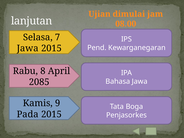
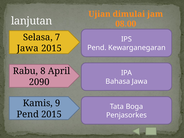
2085: 2085 -> 2090
Pada at (28, 114): Pada -> Pend
